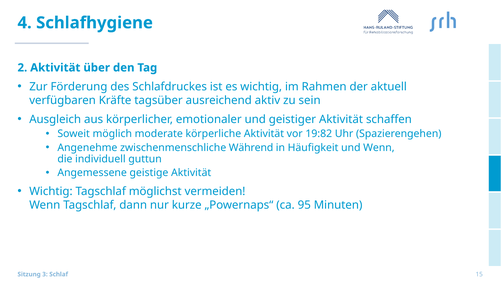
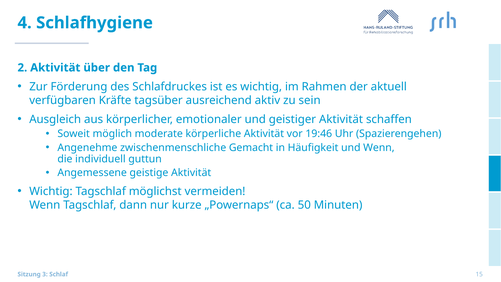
19:82: 19:82 -> 19:46
Während: Während -> Gemacht
95: 95 -> 50
